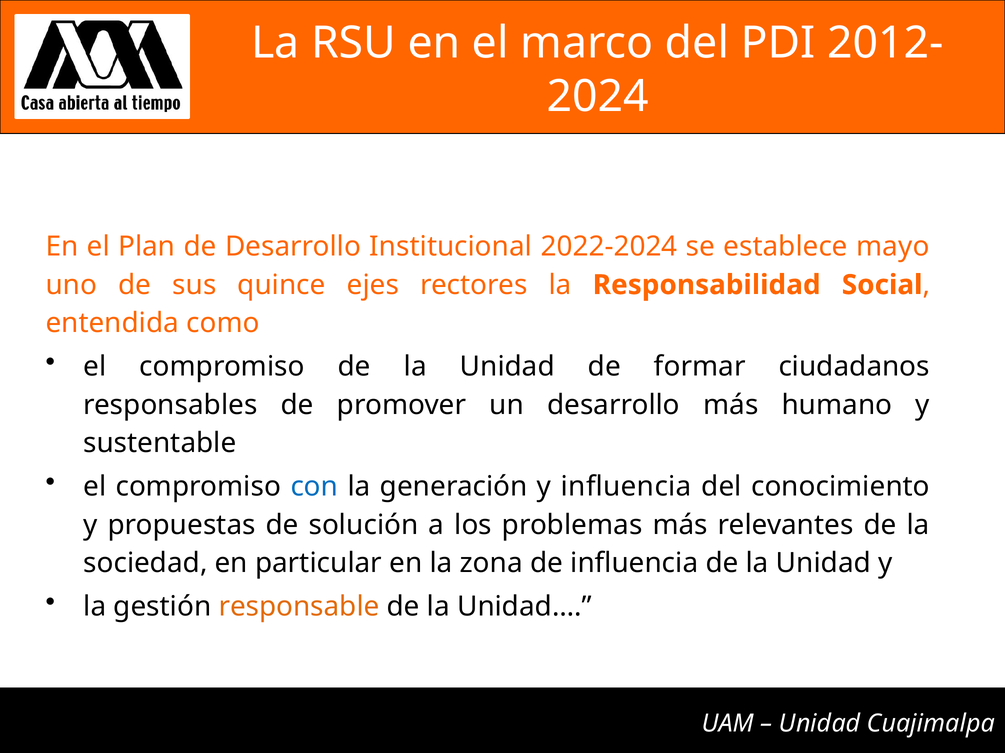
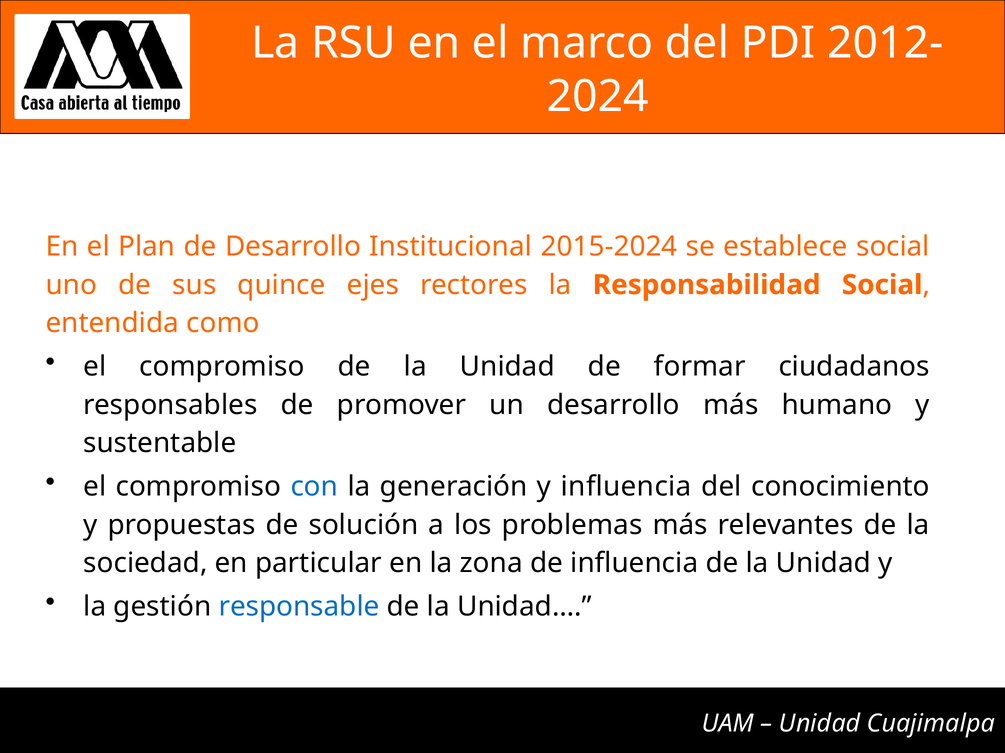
2022-2024: 2022-2024 -> 2015-2024
establece mayo: mayo -> social
responsable colour: orange -> blue
